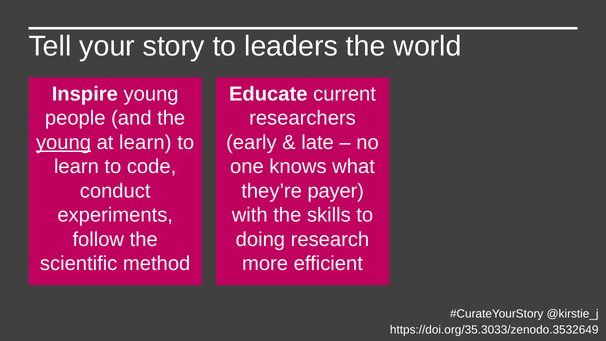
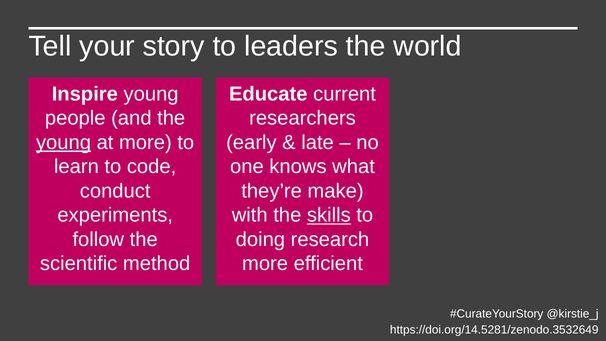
at learn: learn -> more
payer: payer -> make
skills underline: none -> present
https://doi.org/35.3033/zenodo.3532649: https://doi.org/35.3033/zenodo.3532649 -> https://doi.org/14.5281/zenodo.3532649
